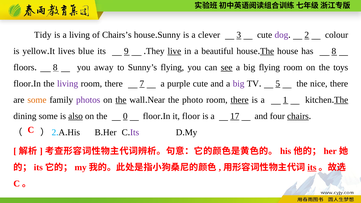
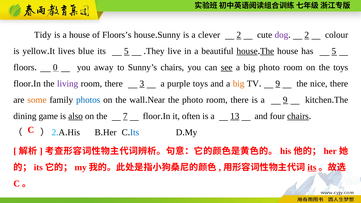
a living: living -> house
Chairs’s: Chairs’s -> Floors’s
clever 3: 3 -> 2
its 9: 9 -> 5
live underline: present -> none
house at (247, 51) underline: none -> present
has 8: 8 -> 5
8 at (55, 67): 8 -> 0
Sunny’s flying: flying -> chairs
big flying: flying -> photo
7: 7 -> 3
purple cute: cute -> toys
big at (239, 84) colour: purple -> orange
5 at (278, 84): 5 -> 9
photos colour: purple -> blue
the at (121, 100) underline: present -> none
there at (240, 100) underline: present -> none
a 1: 1 -> 9
The at (341, 100) underline: present -> none
dining some: some -> game
0: 0 -> 7
it floor: floor -> often
17: 17 -> 13
Its at (135, 132) colour: purple -> blue
